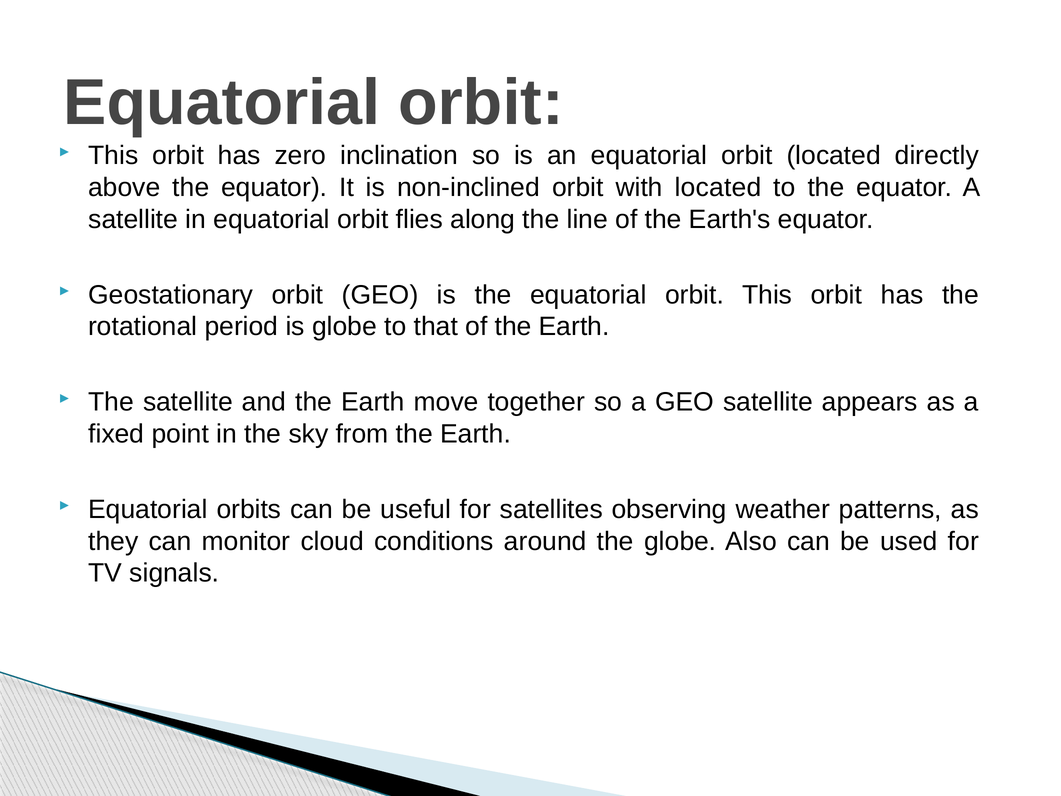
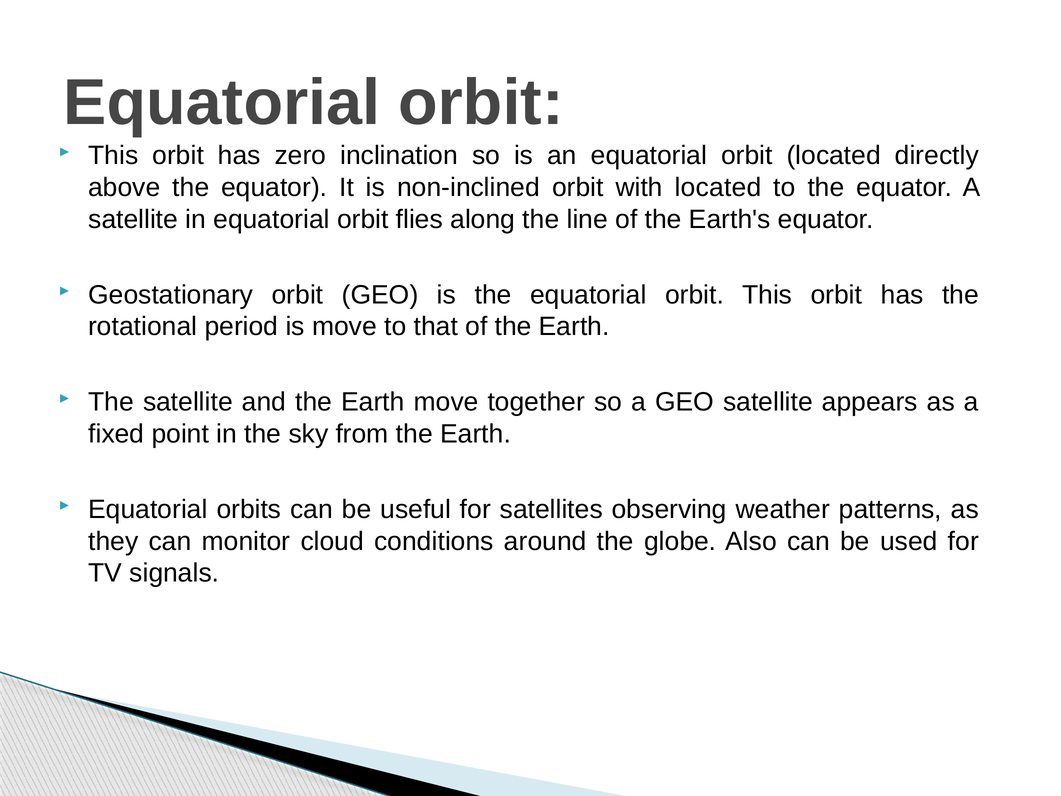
is globe: globe -> move
